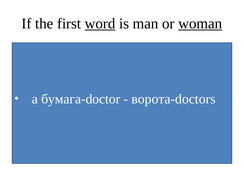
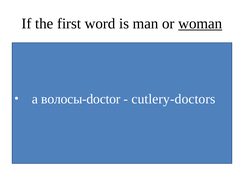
word underline: present -> none
бумага-doctor: бумага-doctor -> волосы-doctor
ворота-doctors: ворота-doctors -> cutlery-doctors
